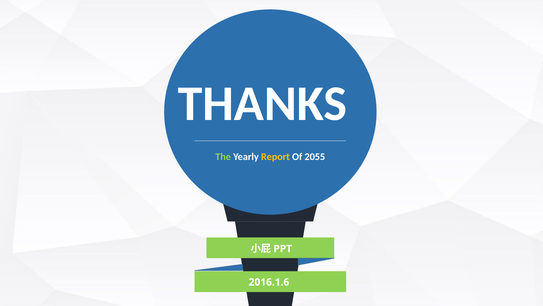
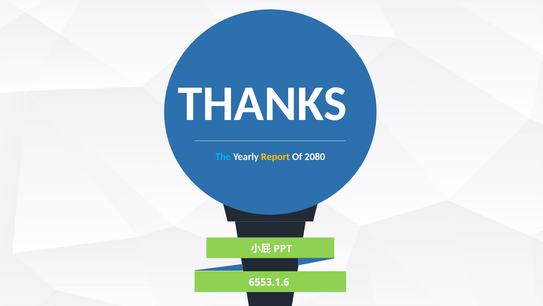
The colour: light green -> light blue
2055: 2055 -> 2080
2016.1.6: 2016.1.6 -> 6553.1.6
